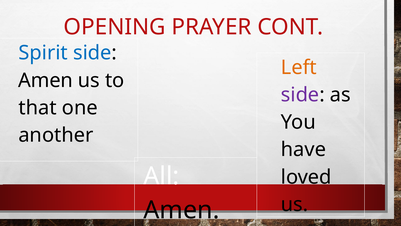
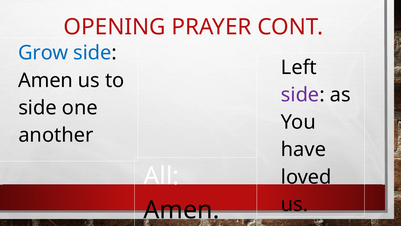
Spirit: Spirit -> Grow
Left colour: orange -> black
that at (38, 108): that -> side
